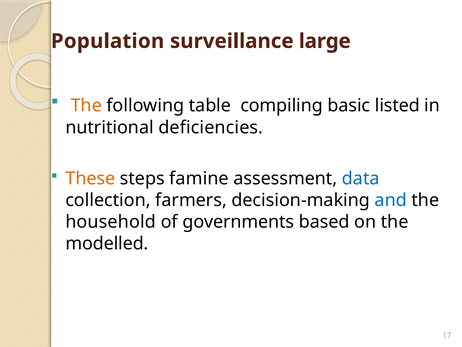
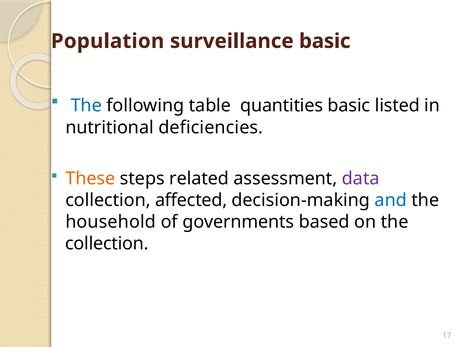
surveillance large: large -> basic
The at (86, 105) colour: orange -> blue
compiling: compiling -> quantities
famine: famine -> related
data colour: blue -> purple
farmers: farmers -> affected
modelled at (107, 243): modelled -> collection
